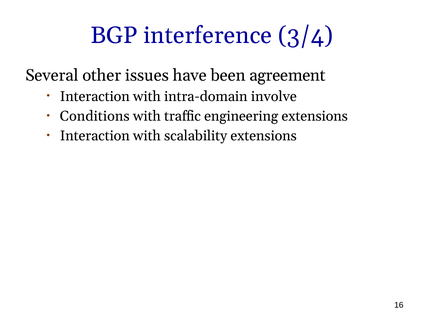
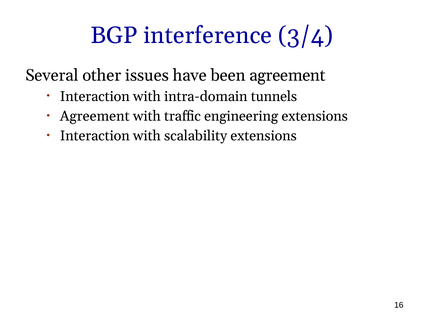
involve: involve -> tunnels
Conditions at (95, 116): Conditions -> Agreement
